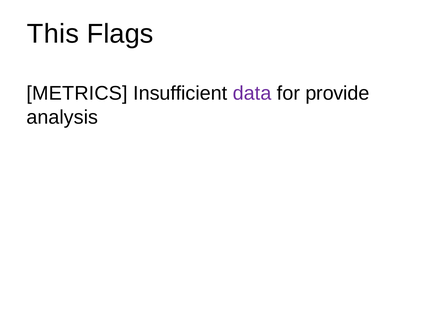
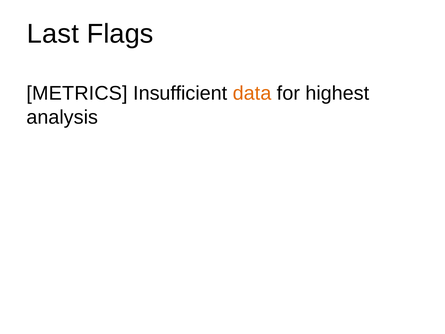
This: This -> Last
data colour: purple -> orange
provide: provide -> highest
